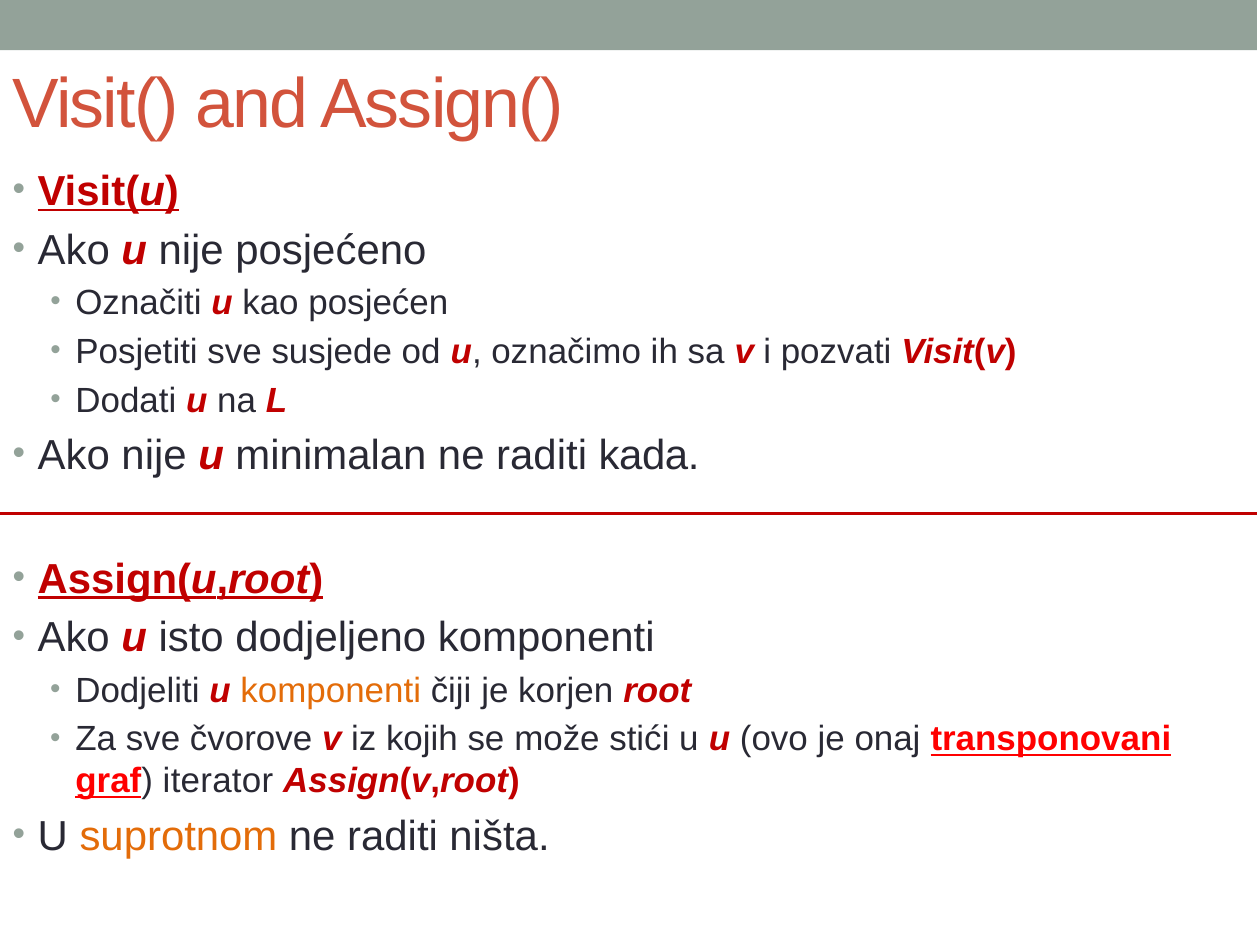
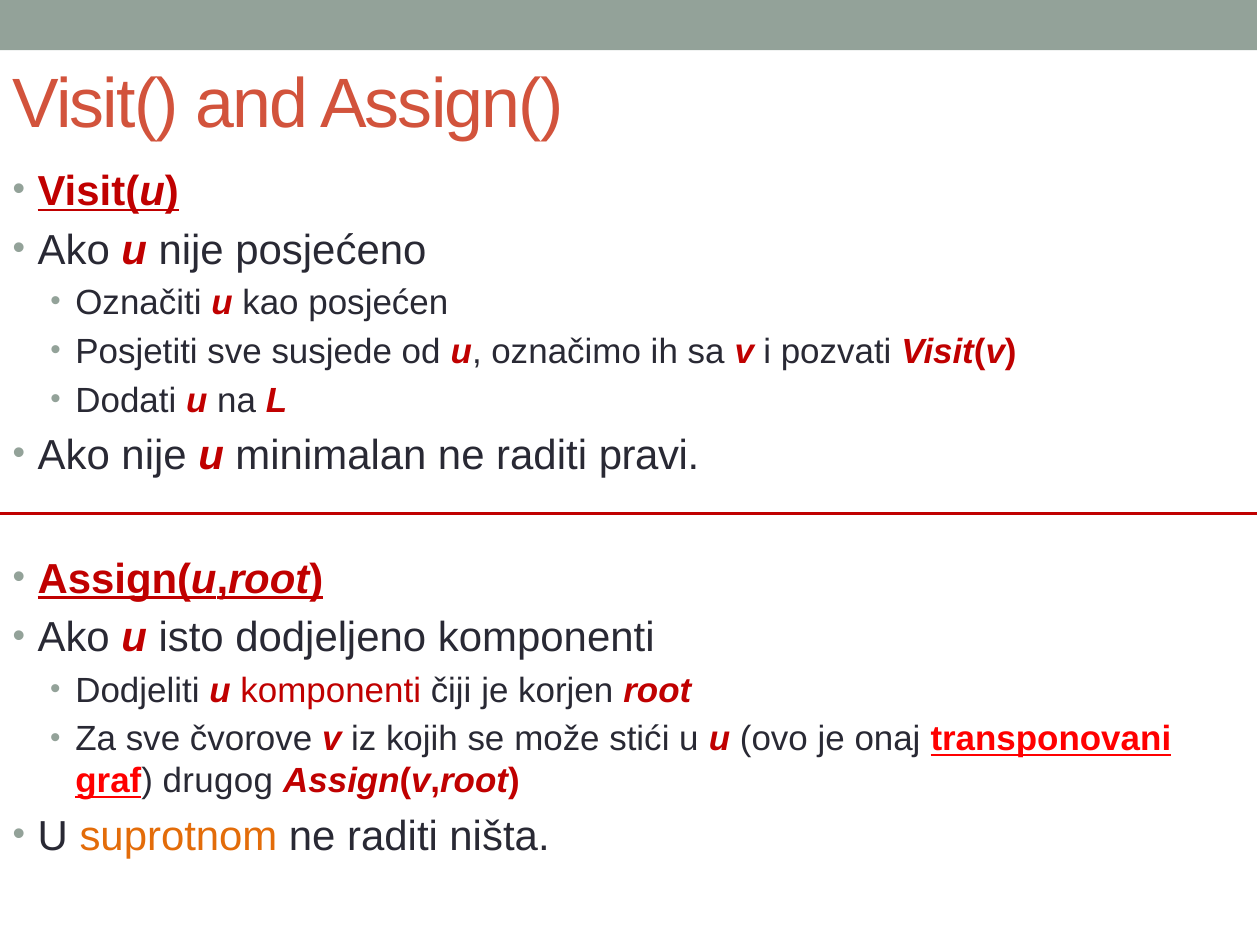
kada: kada -> pravi
komponenti at (331, 690) colour: orange -> red
iterator: iterator -> drugog
